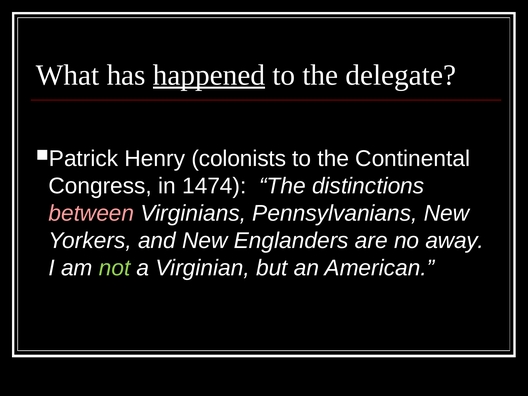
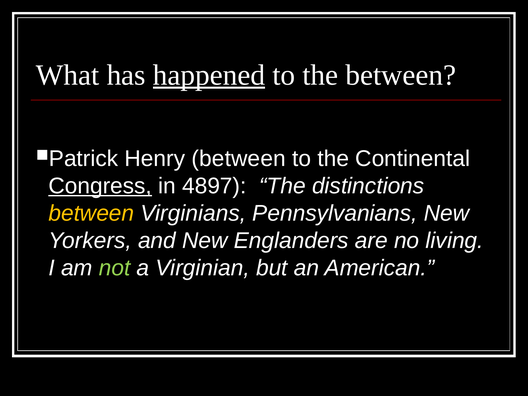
the delegate: delegate -> between
Henry colonists: colonists -> between
Congress underline: none -> present
1474: 1474 -> 4897
between at (91, 213) colour: pink -> yellow
away: away -> living
